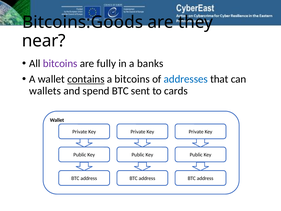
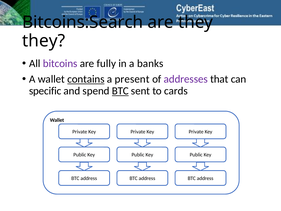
Bitcoins:Goods: Bitcoins:Goods -> Bitcoins:Search
near at (44, 41): near -> they
a bitcoins: bitcoins -> present
addresses colour: blue -> purple
wallets: wallets -> specific
BTC at (120, 91) underline: none -> present
